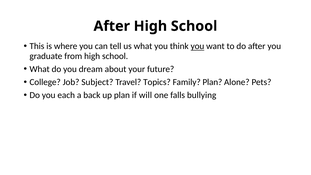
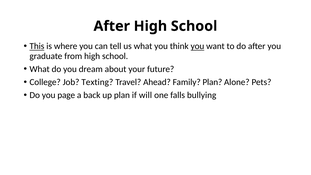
This underline: none -> present
Subject: Subject -> Texting
Topics: Topics -> Ahead
each: each -> page
